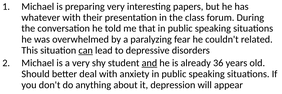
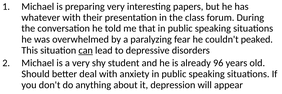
related: related -> peaked
and underline: present -> none
36: 36 -> 96
